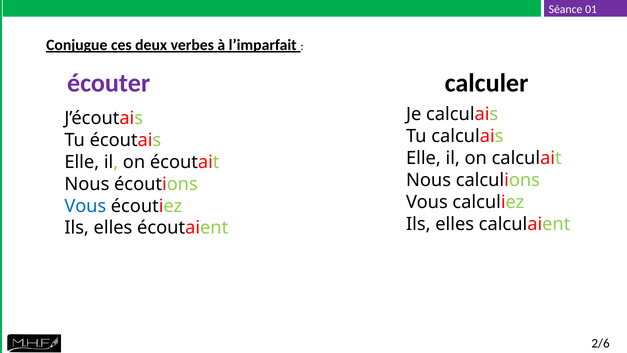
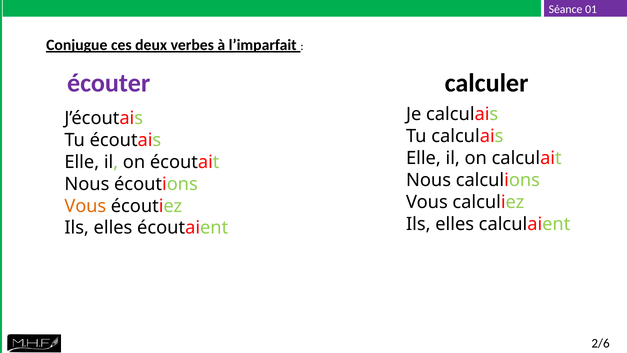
Vous at (85, 206) colour: blue -> orange
